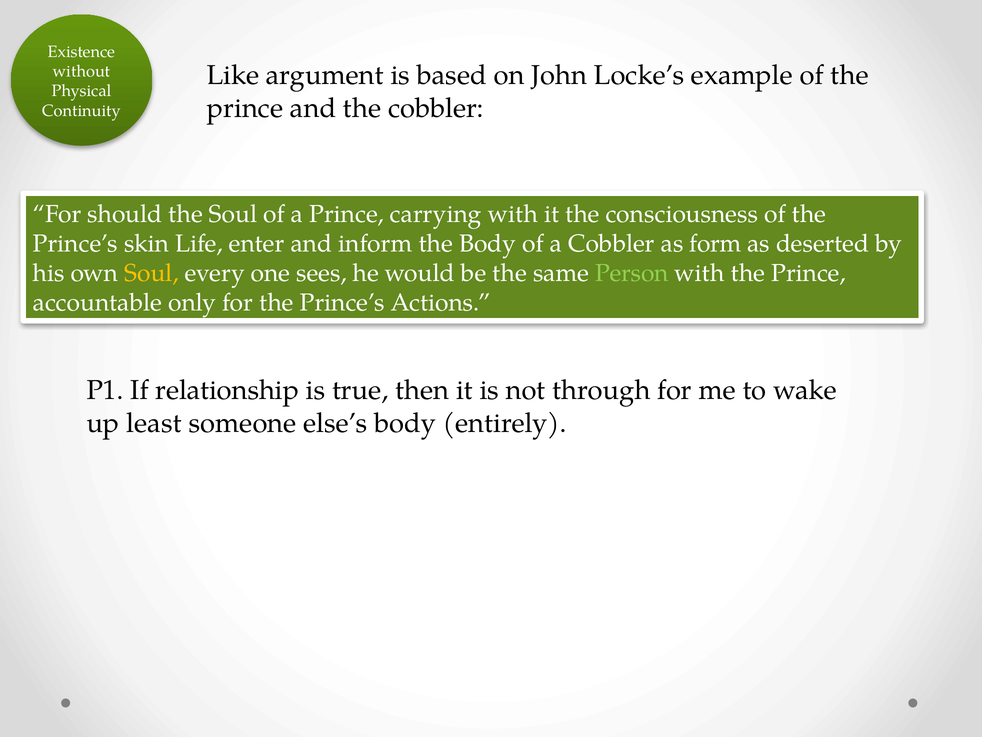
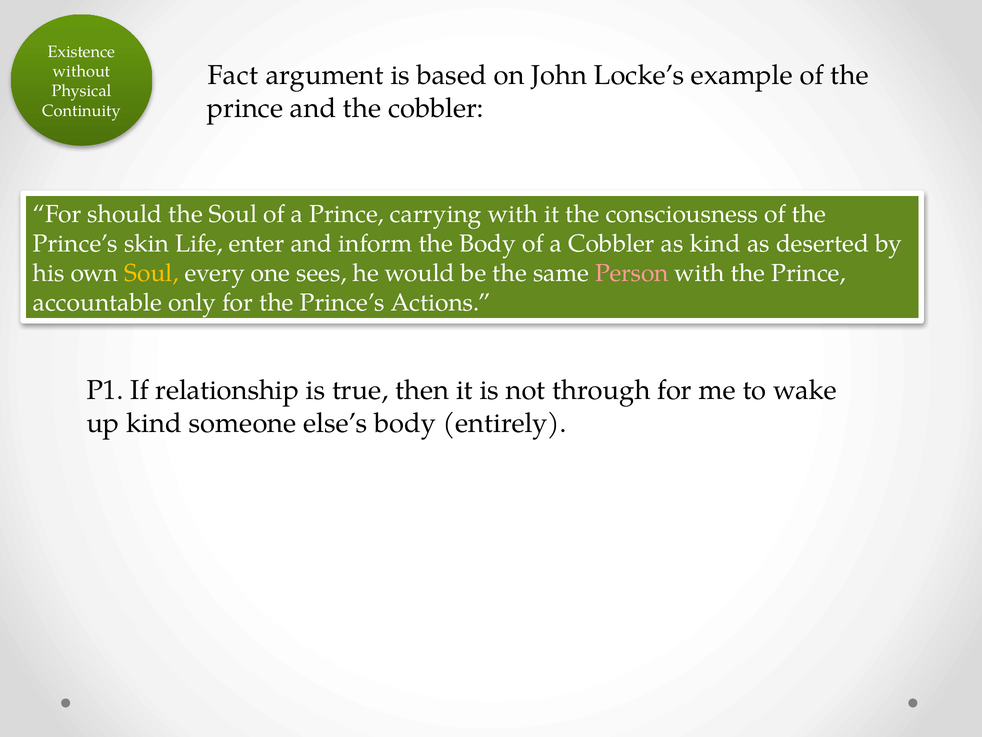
Like: Like -> Fact
as form: form -> kind
Person colour: light green -> pink
up least: least -> kind
